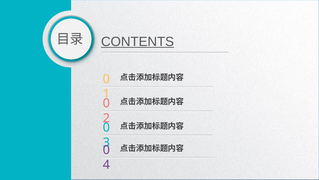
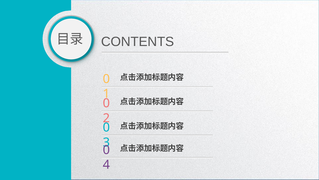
CONTENTS underline: present -> none
